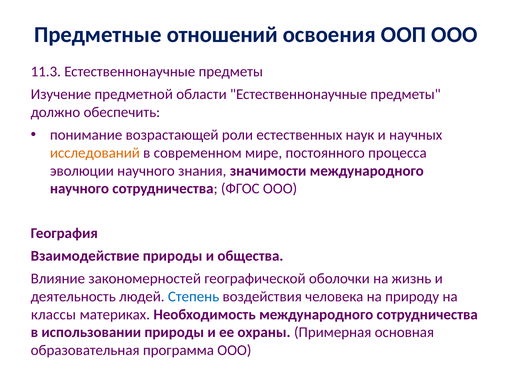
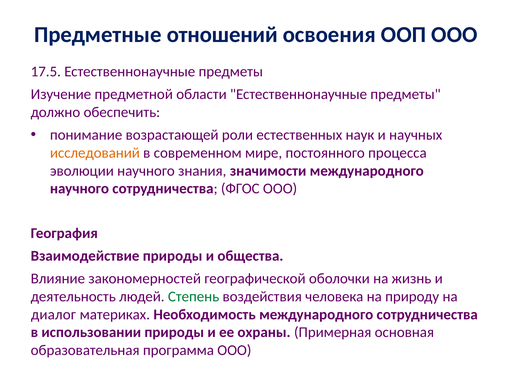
11.3: 11.3 -> 17.5
Степень colour: blue -> green
классы: классы -> диалог
